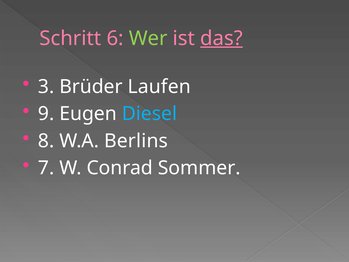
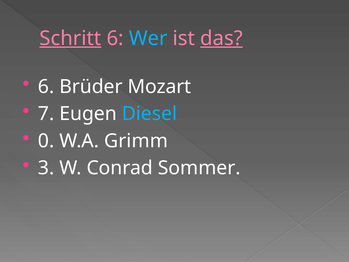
Schritt underline: none -> present
Wer colour: light green -> light blue
3 at (46, 87): 3 -> 6
Laufen: Laufen -> Mozart
9: 9 -> 7
8: 8 -> 0
Berlins: Berlins -> Grimm
7: 7 -> 3
